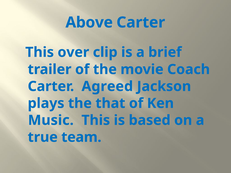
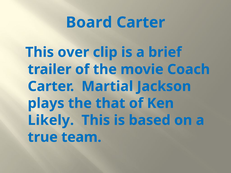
Above: Above -> Board
Agreed: Agreed -> Martial
Music: Music -> Likely
